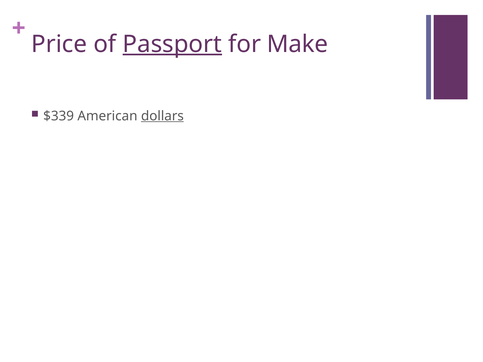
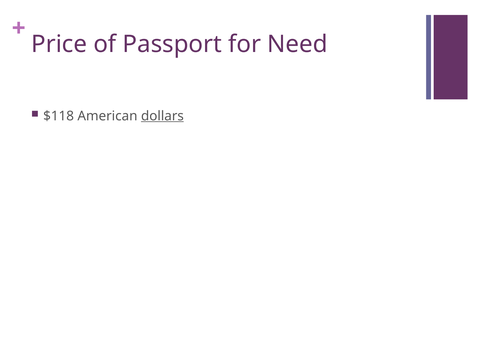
Passport underline: present -> none
Make: Make -> Need
$339: $339 -> $118
